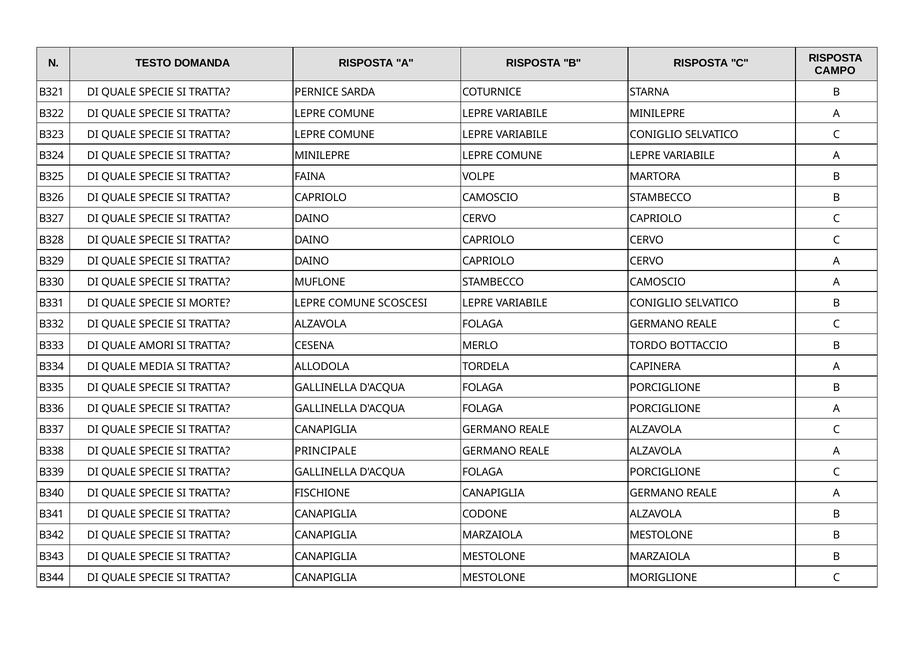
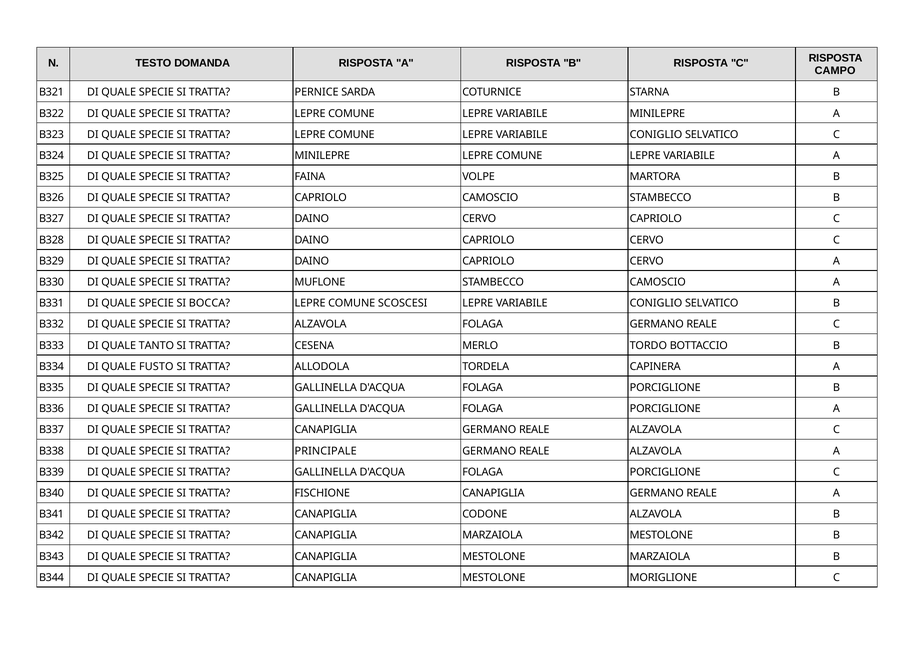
MORTE: MORTE -> BOCCA
AMORI: AMORI -> TANTO
MEDIA: MEDIA -> FUSTO
